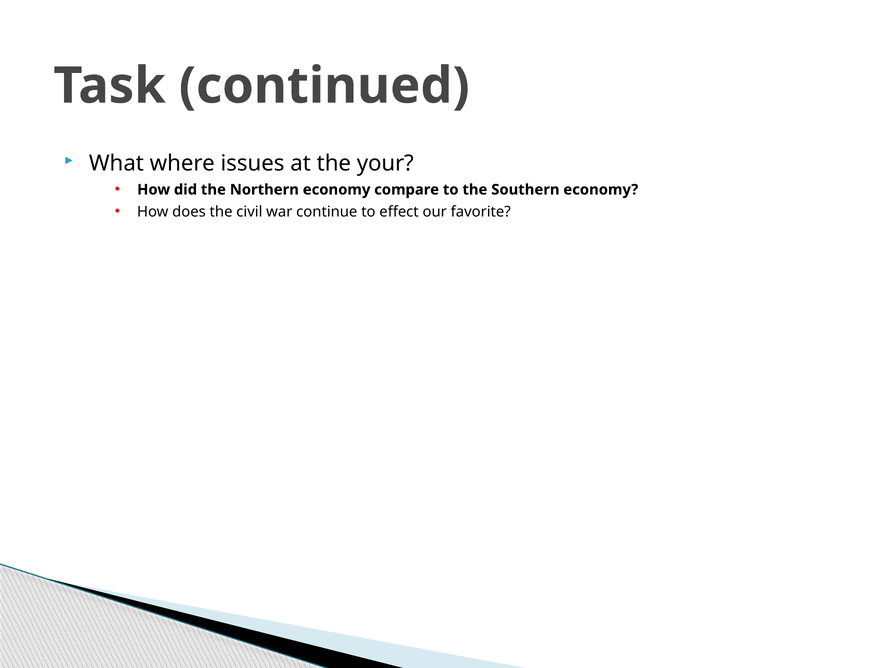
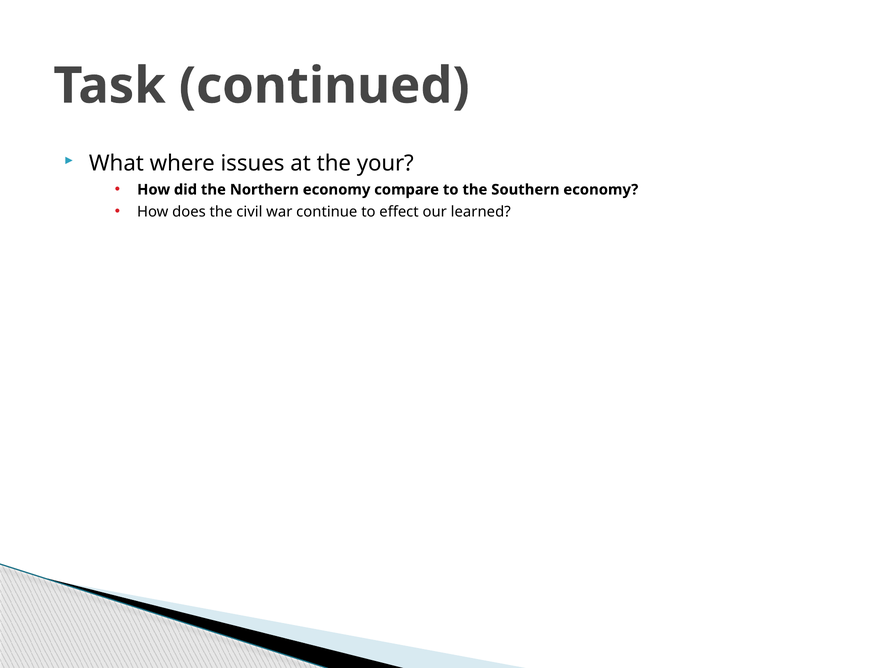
favorite: favorite -> learned
